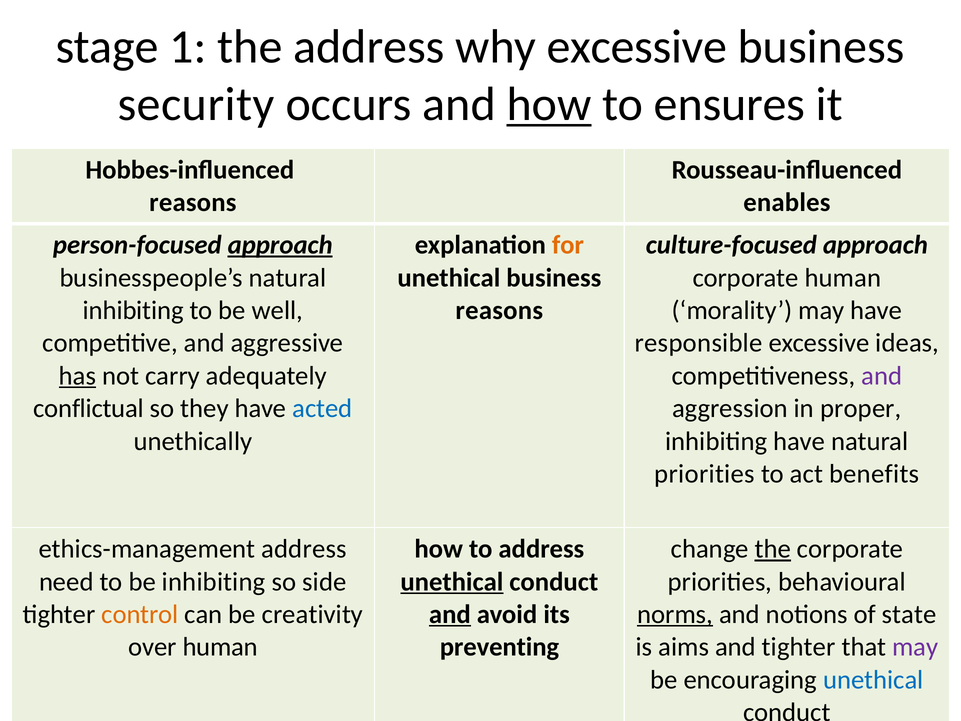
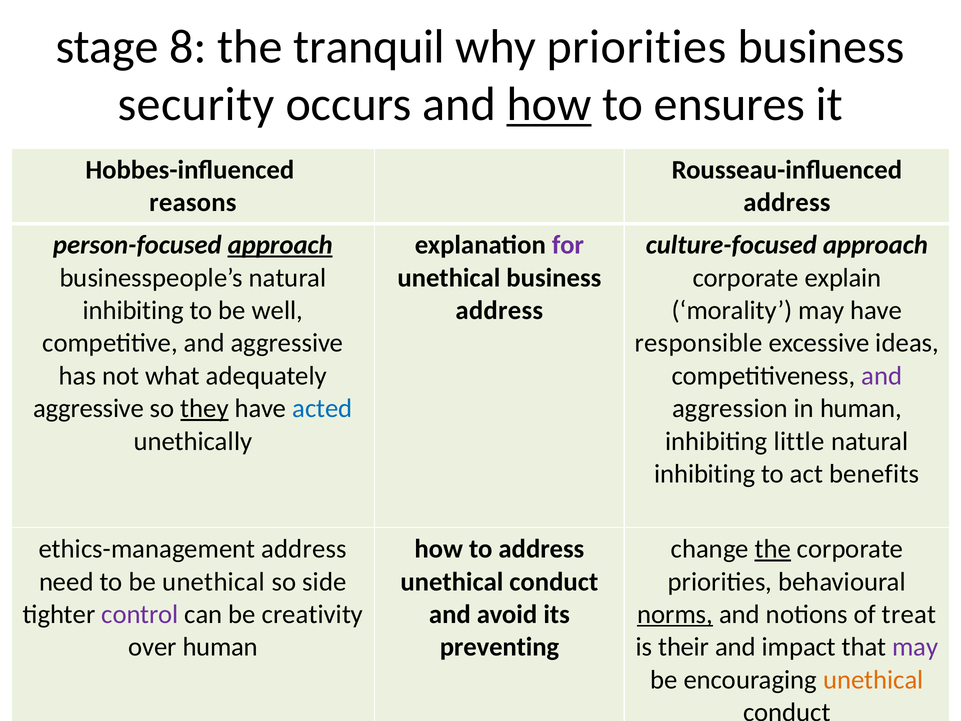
1: 1 -> 8
the address: address -> tranquil
why excessive: excessive -> priorities
enables at (787, 203): enables -> address
for colour: orange -> purple
corporate human: human -> explain
reasons at (499, 310): reasons -> address
has underline: present -> none
carry: carry -> what
conflictual at (89, 408): conflictual -> aggressive
they underline: none -> present
in proper: proper -> human
inhibiting have: have -> little
priorities at (705, 474): priorities -> inhibiting
be inhibiting: inhibiting -> unethical
unethical at (452, 581) underline: present -> none
control colour: orange -> purple
and at (450, 614) underline: present -> none
state: state -> treat
aims: aims -> their
and tighter: tighter -> impact
unethical at (873, 680) colour: blue -> orange
